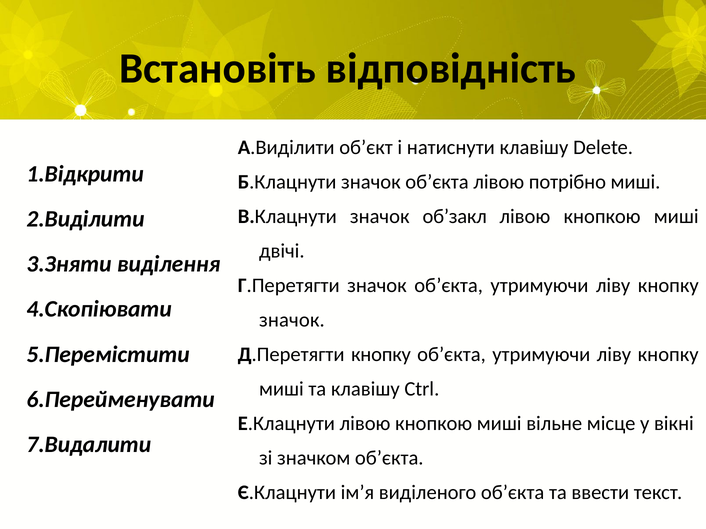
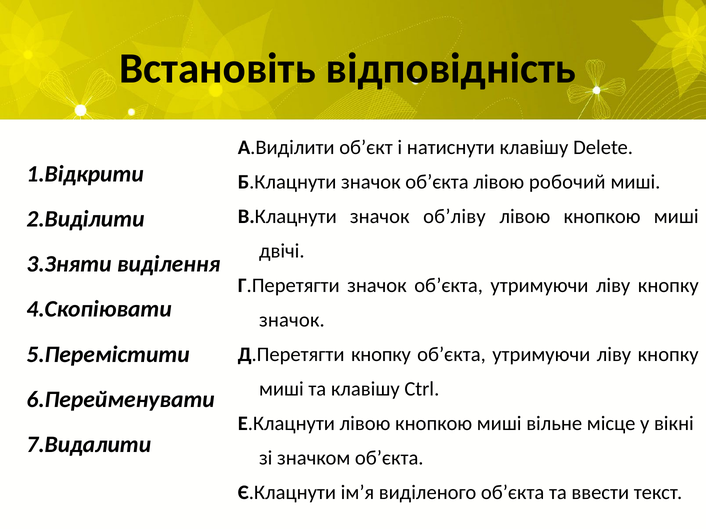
потрібно: потрібно -> робочий
об’закл: об’закл -> об’ліву
